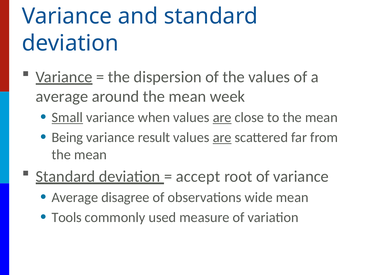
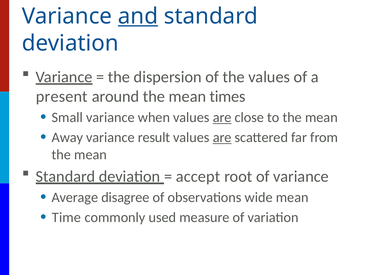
and underline: none -> present
average at (62, 96): average -> present
week: week -> times
Small underline: present -> none
Being: Being -> Away
Tools: Tools -> Time
